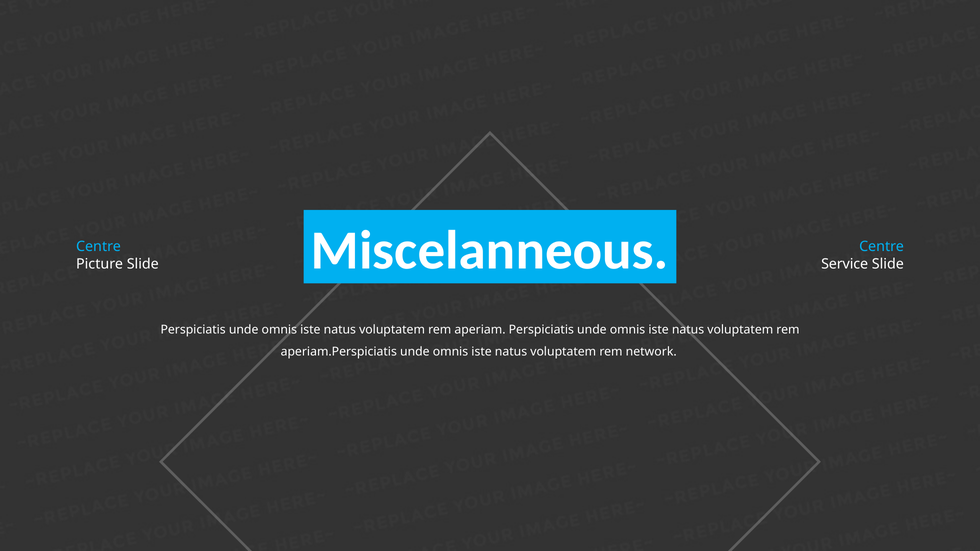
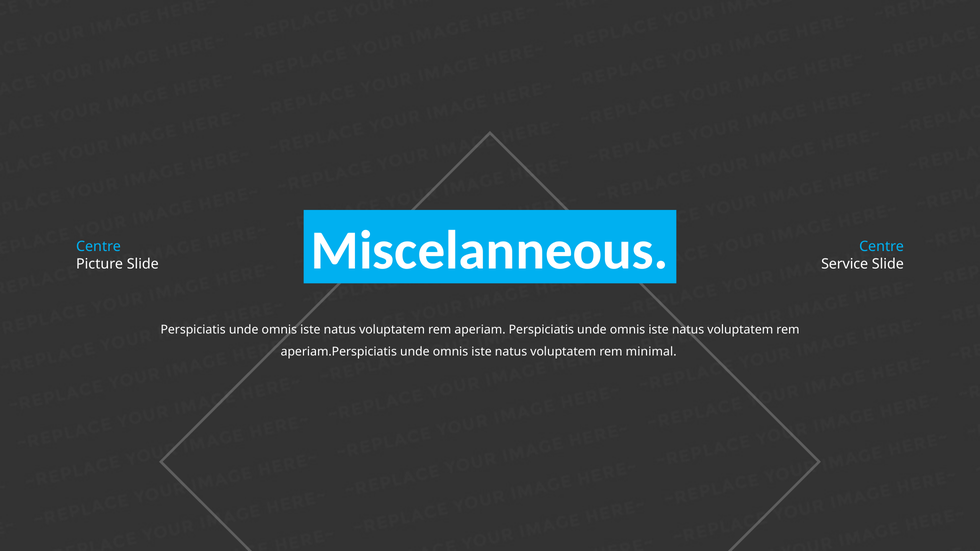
network: network -> minimal
